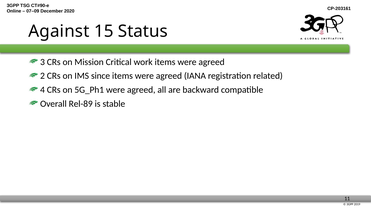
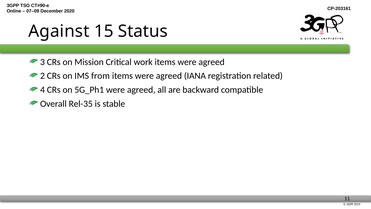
since: since -> from
Rel-89: Rel-89 -> Rel-35
